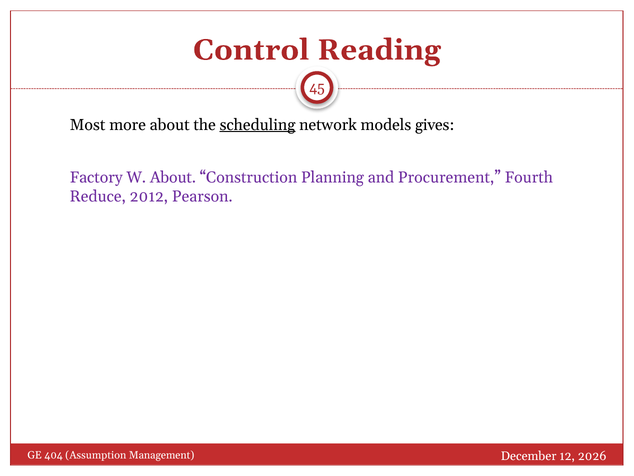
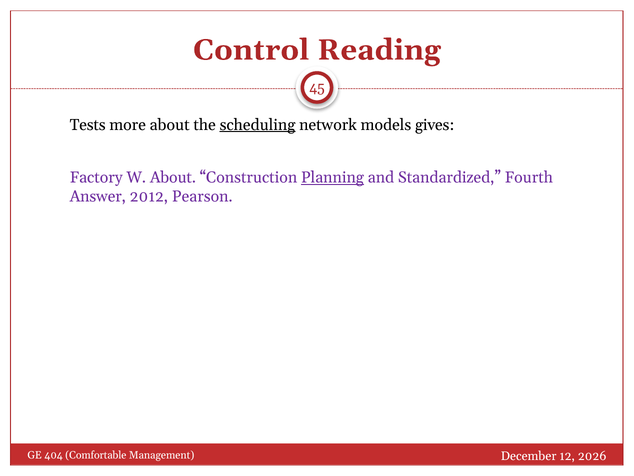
Most: Most -> Tests
Planning underline: none -> present
Procurement: Procurement -> Standardized
Reduce: Reduce -> Answer
Assumption: Assumption -> Comfortable
